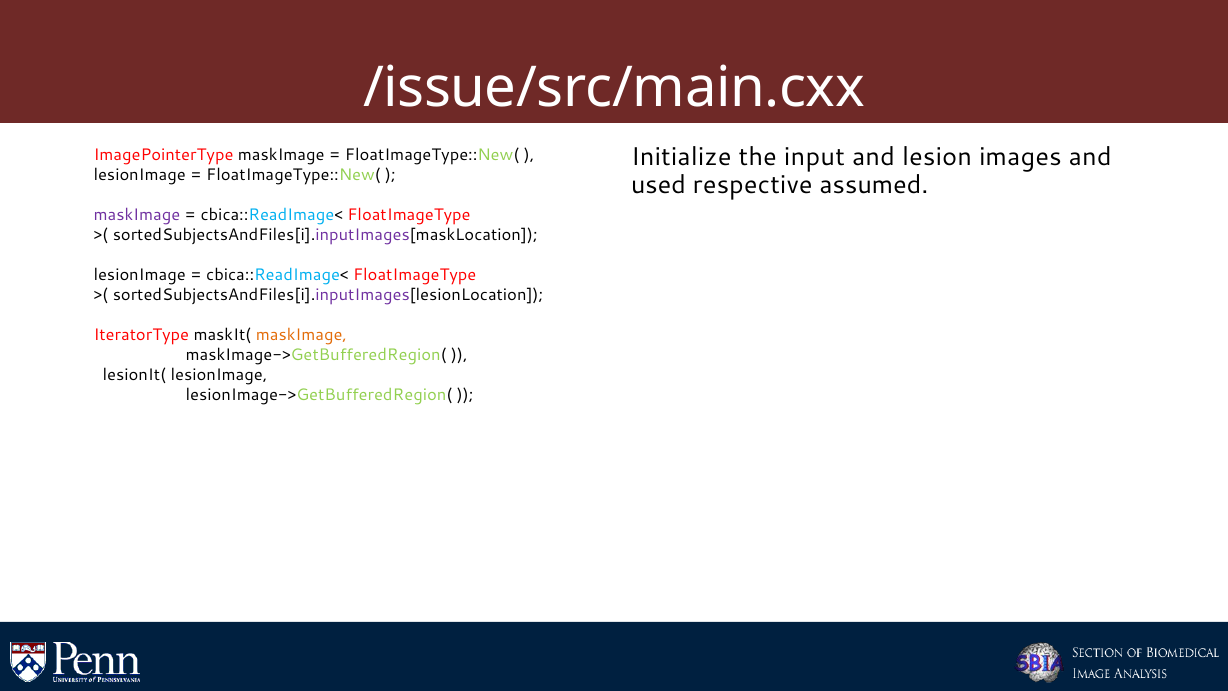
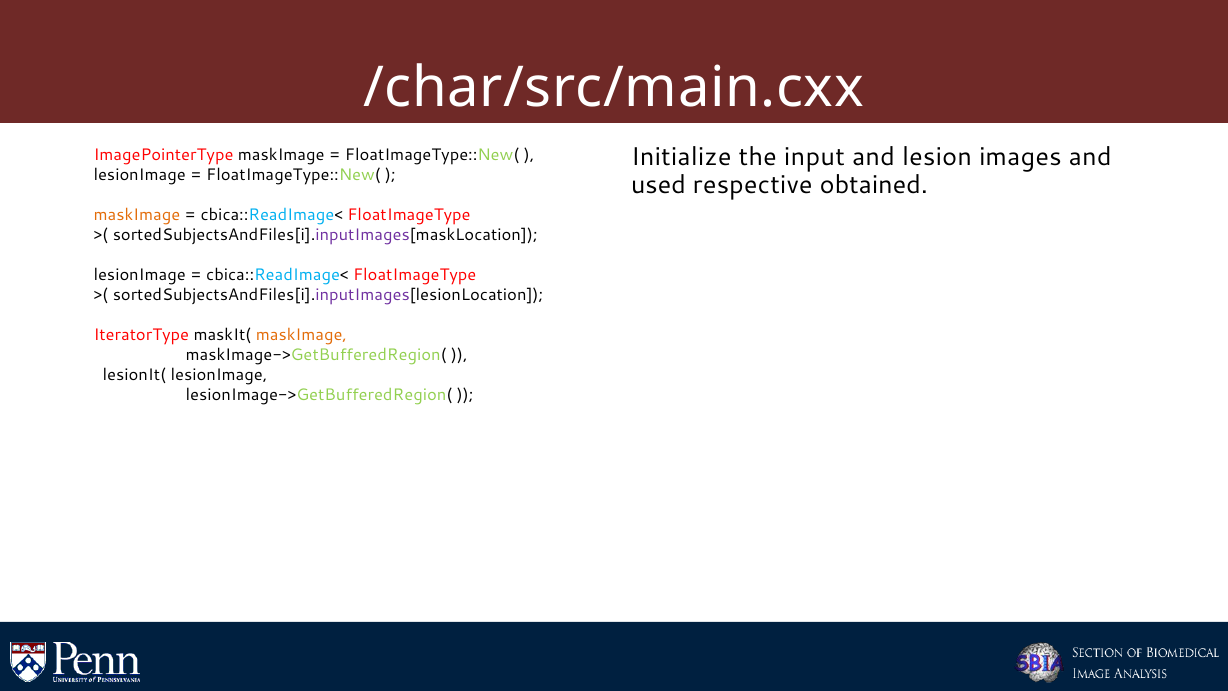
/issue/src/main.cxx: /issue/src/main.cxx -> /char/src/main.cxx
assumed: assumed -> obtained
maskImage at (137, 215) colour: purple -> orange
